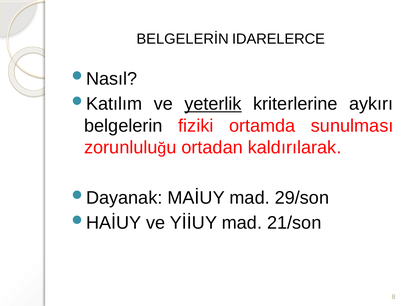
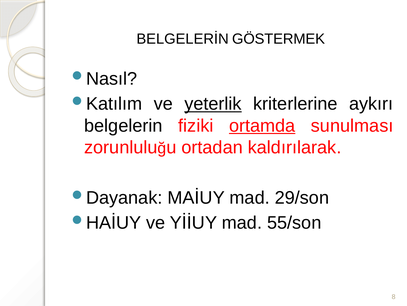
IDARELERCE: IDARELERCE -> GÖSTERMEK
ortamda underline: none -> present
21/son: 21/son -> 55/son
